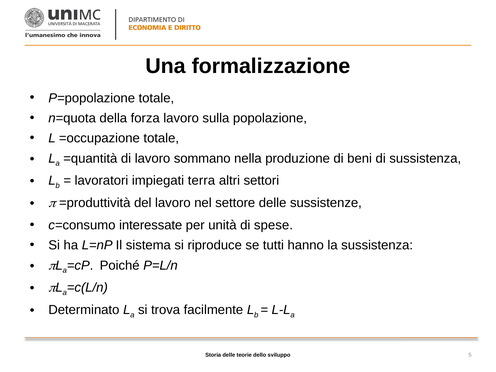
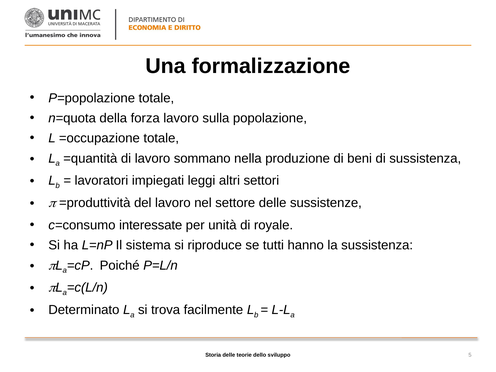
terra: terra -> leggi
spese: spese -> royale
